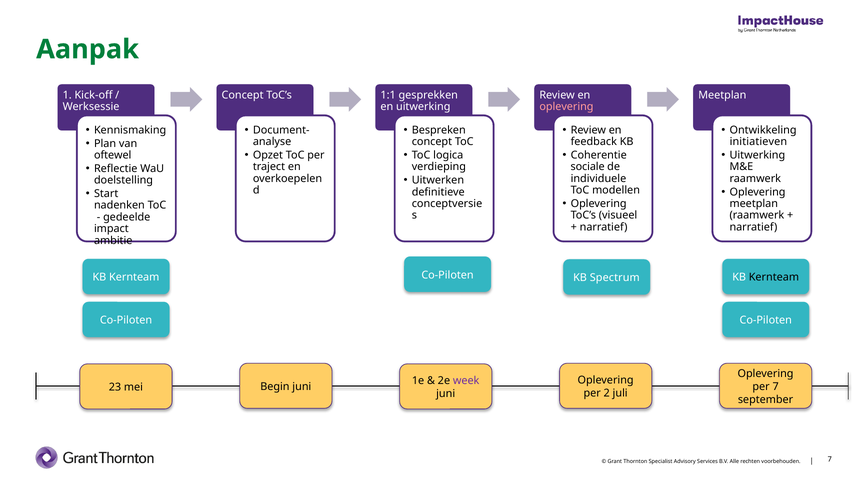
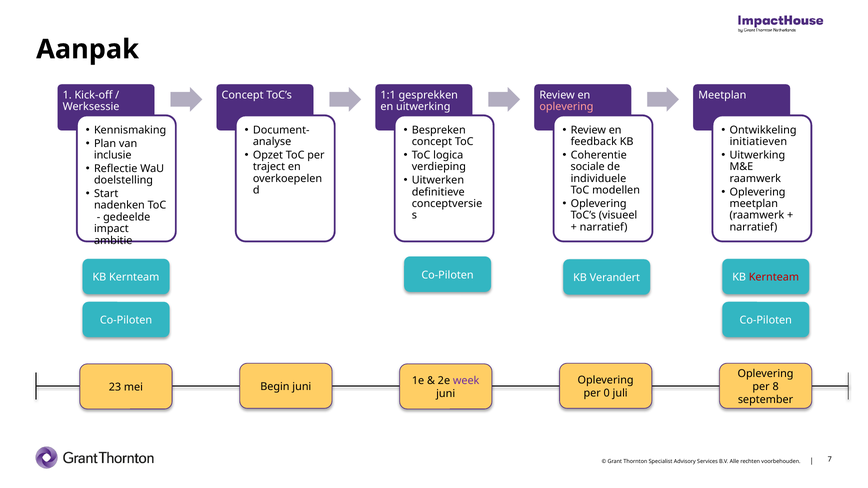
Aanpak colour: green -> black
oftewel: oftewel -> inclusie
Spectrum: Spectrum -> Verandert
Kernteam at (774, 277) colour: black -> red
per 7: 7 -> 8
2: 2 -> 0
